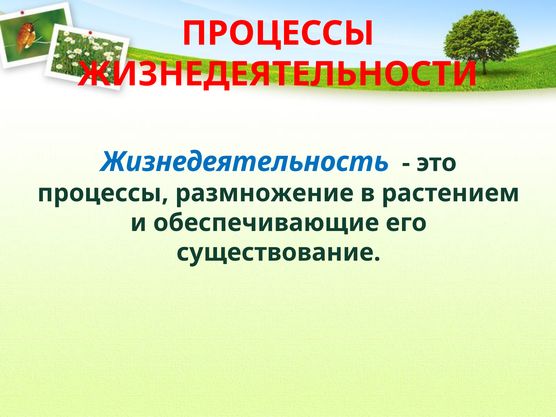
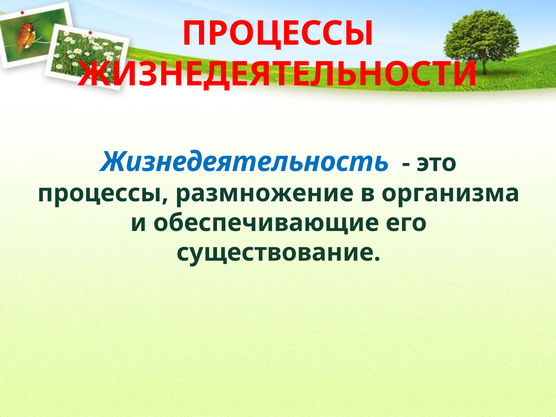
растением: растением -> организма
